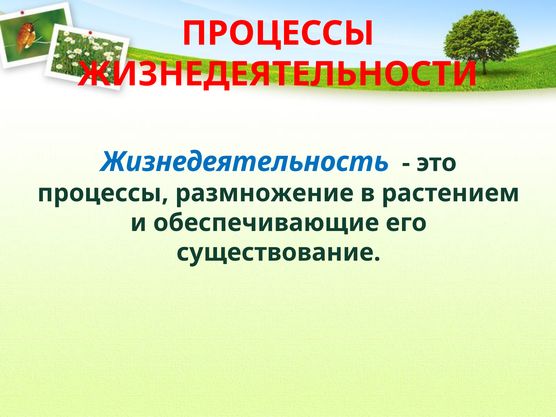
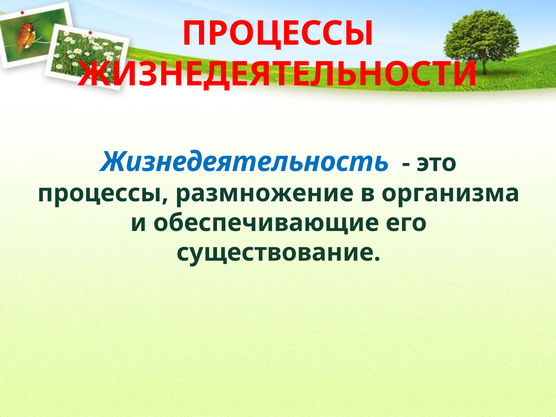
растением: растением -> организма
